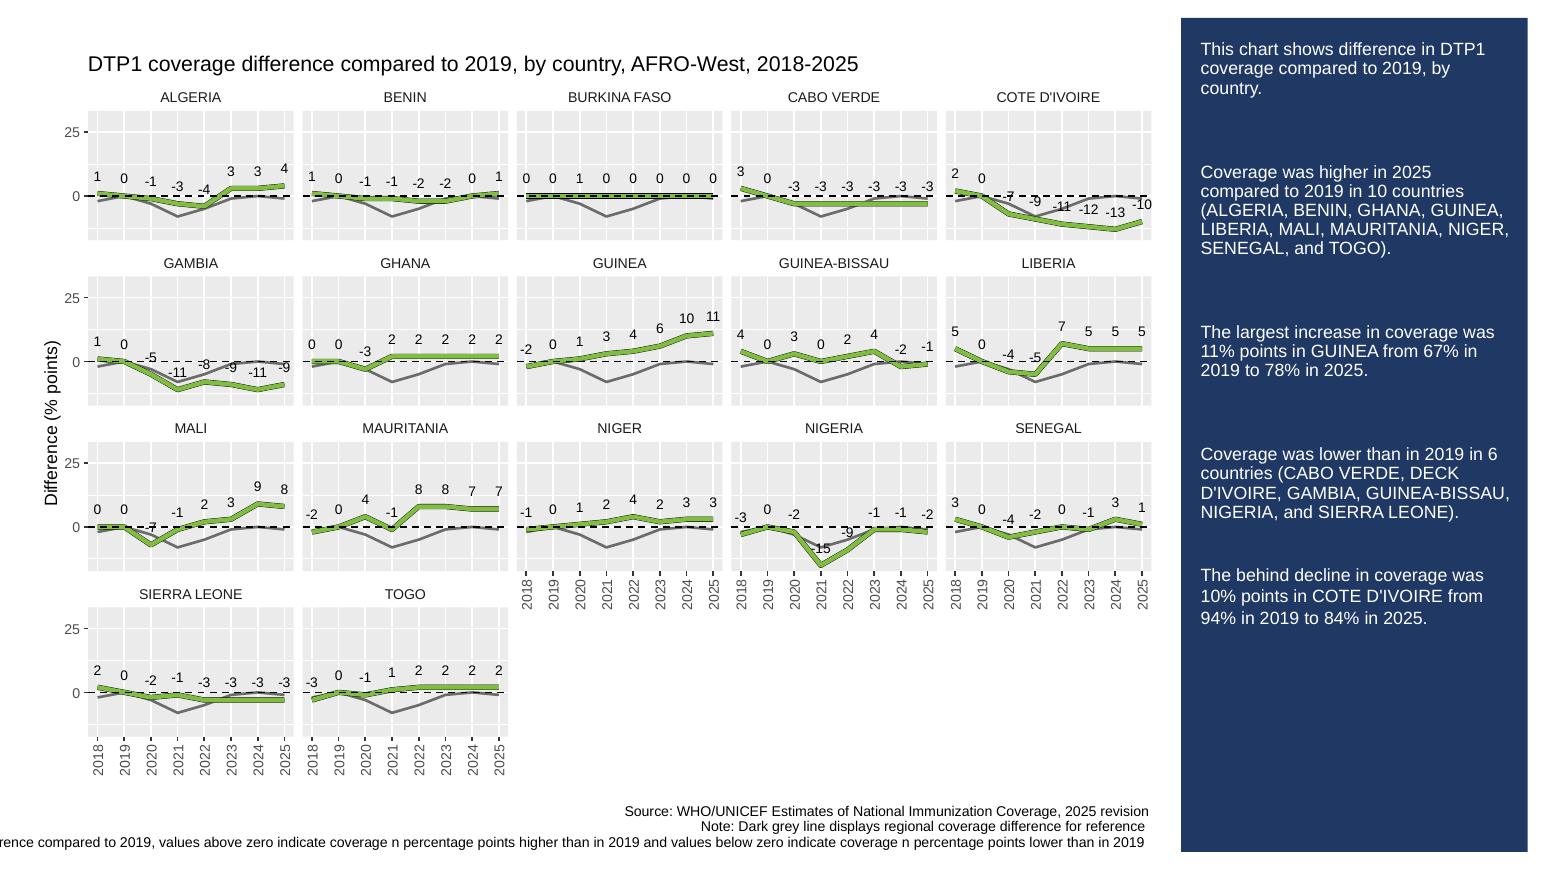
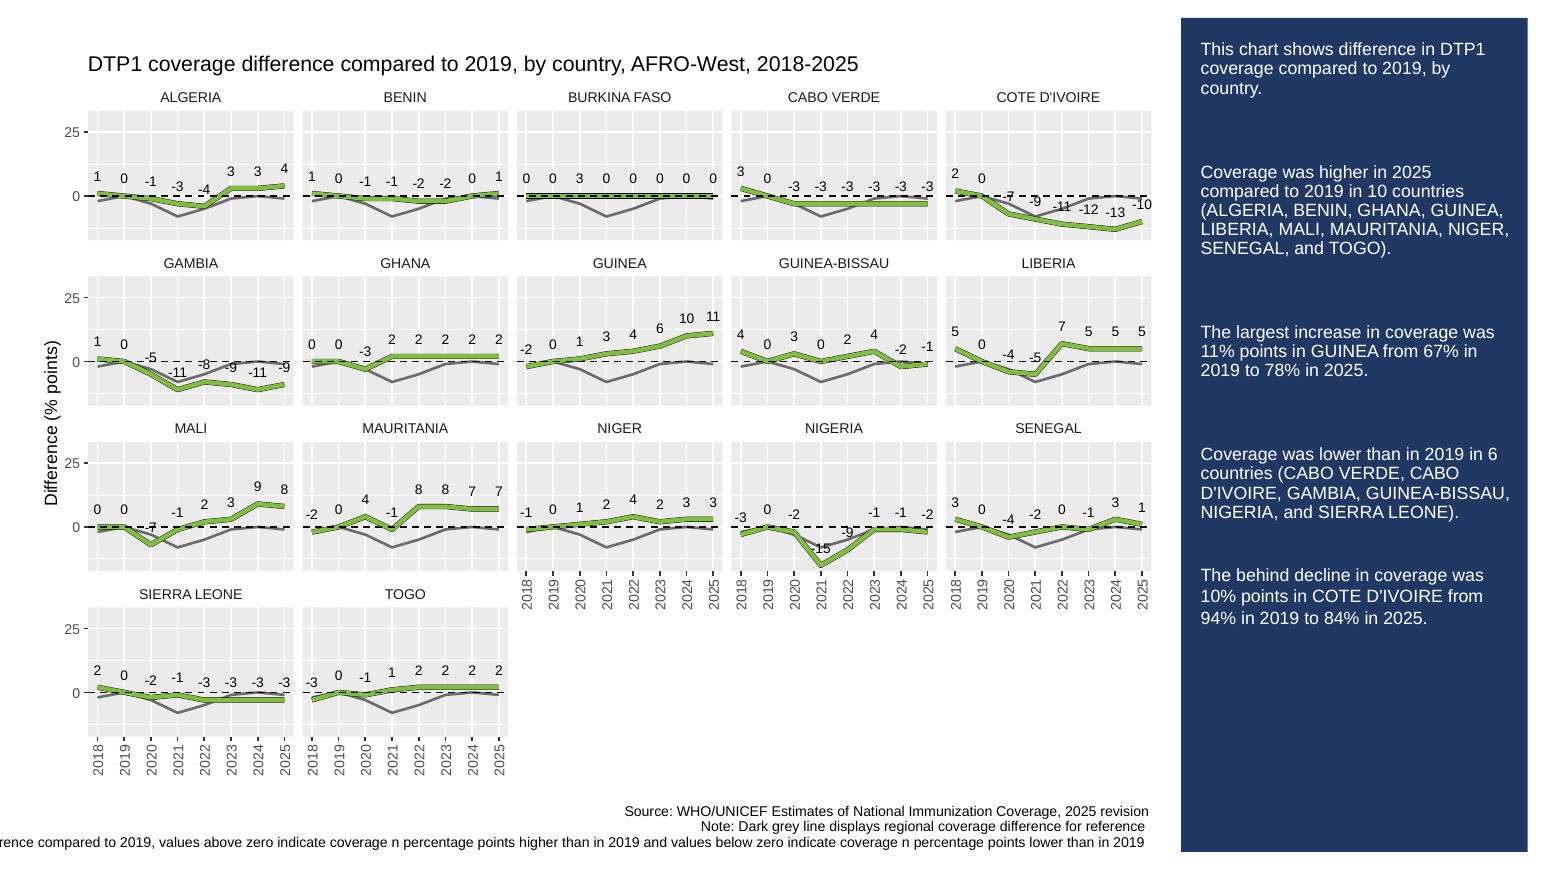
0 0 1: 1 -> 3
VERDE DECK: DECK -> CABO
